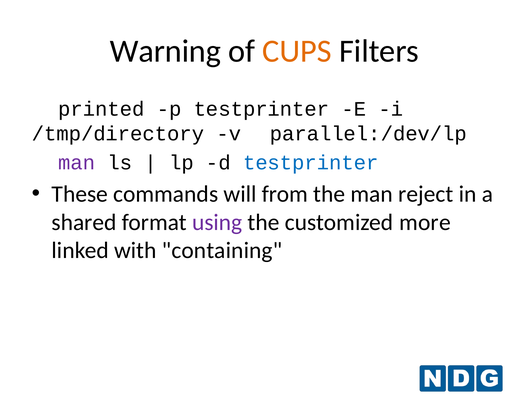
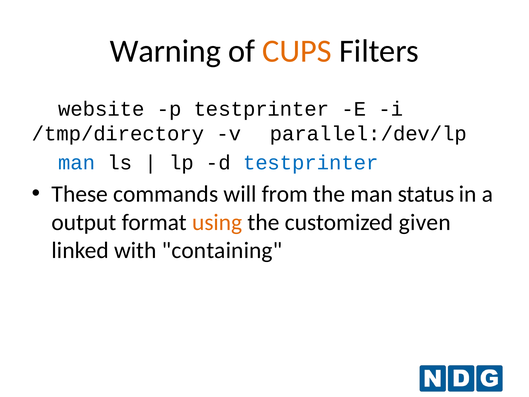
printed: printed -> website
man at (77, 163) colour: purple -> blue
reject: reject -> status
shared: shared -> output
using colour: purple -> orange
more: more -> given
